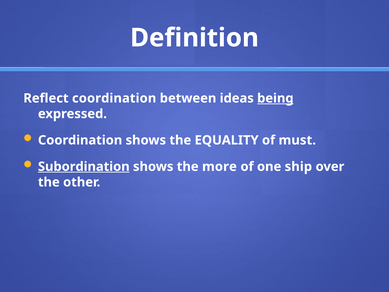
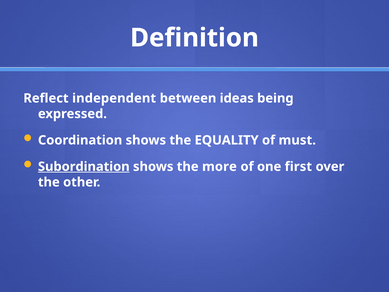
Reflect coordination: coordination -> independent
being underline: present -> none
ship: ship -> first
